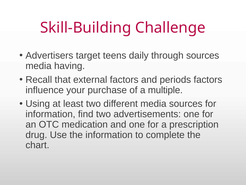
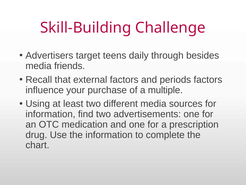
through sources: sources -> besides
having: having -> friends
